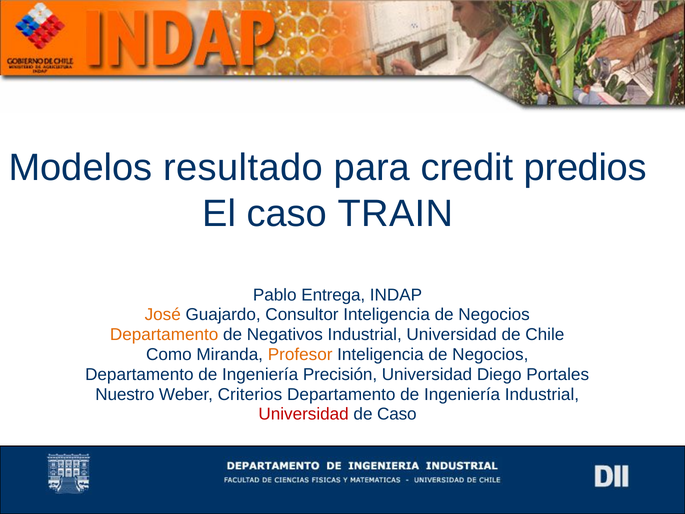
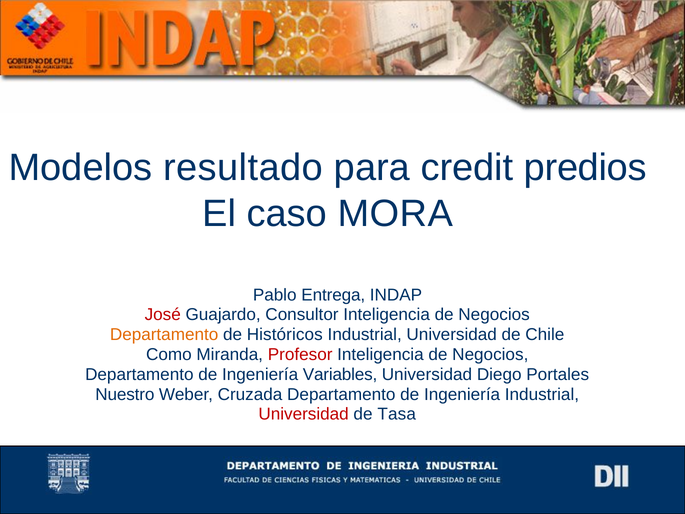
TRAIN: TRAIN -> MORA
José colour: orange -> red
Negativos: Negativos -> Históricos
Profesor colour: orange -> red
Precisión: Precisión -> Variables
Criterios: Criterios -> Cruzada
de Caso: Caso -> Tasa
